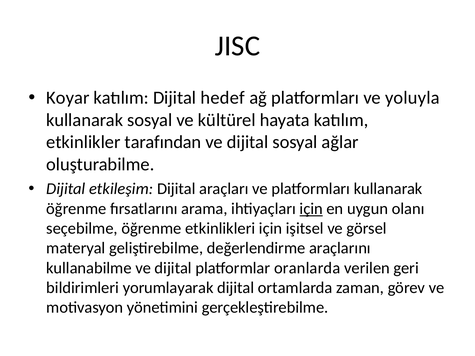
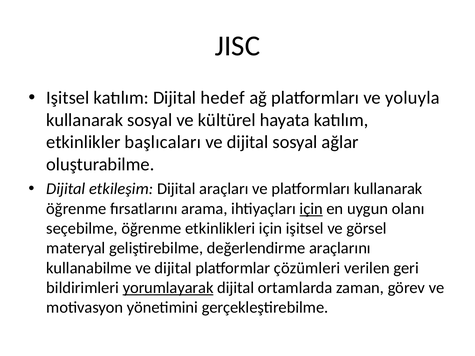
Koyar at (68, 98): Koyar -> Işitsel
tarafından: tarafından -> başlıcaları
oranlarda: oranlarda -> çözümleri
yorumlayarak underline: none -> present
